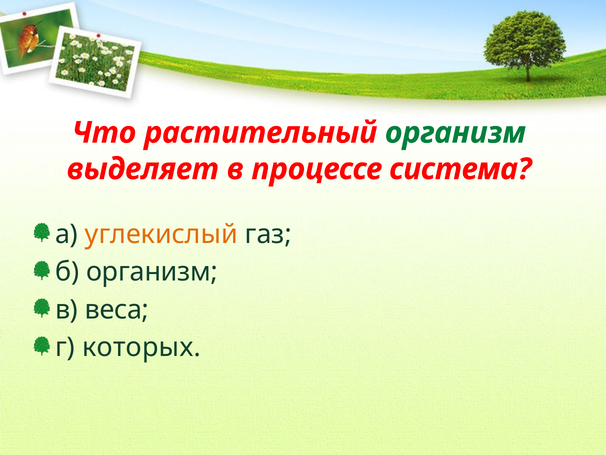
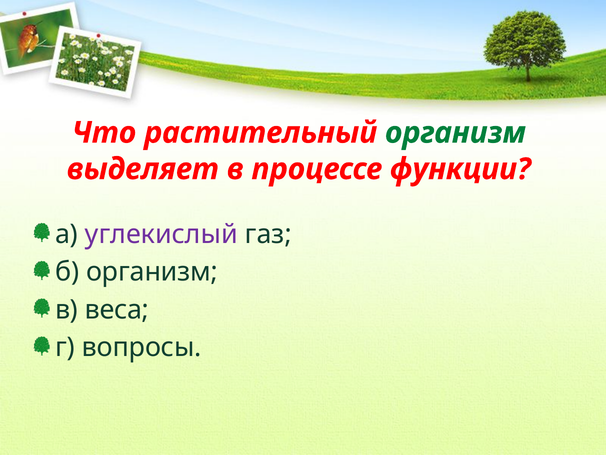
система: система -> функции
углекислый colour: orange -> purple
которых: которых -> вопросы
